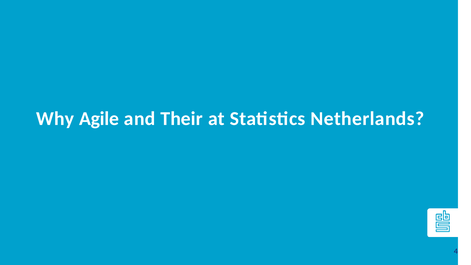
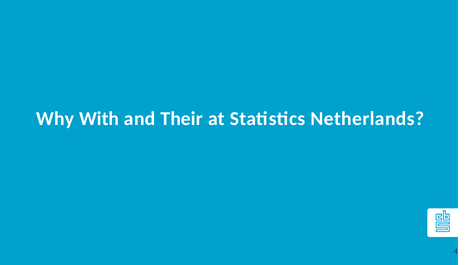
Agile: Agile -> With
